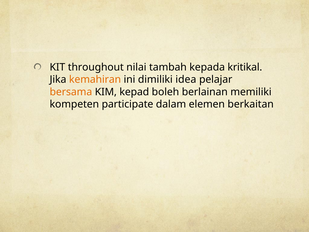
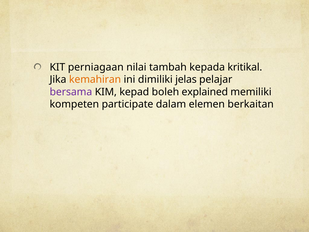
throughout: throughout -> perniagaan
idea: idea -> jelas
bersama colour: orange -> purple
berlainan: berlainan -> explained
